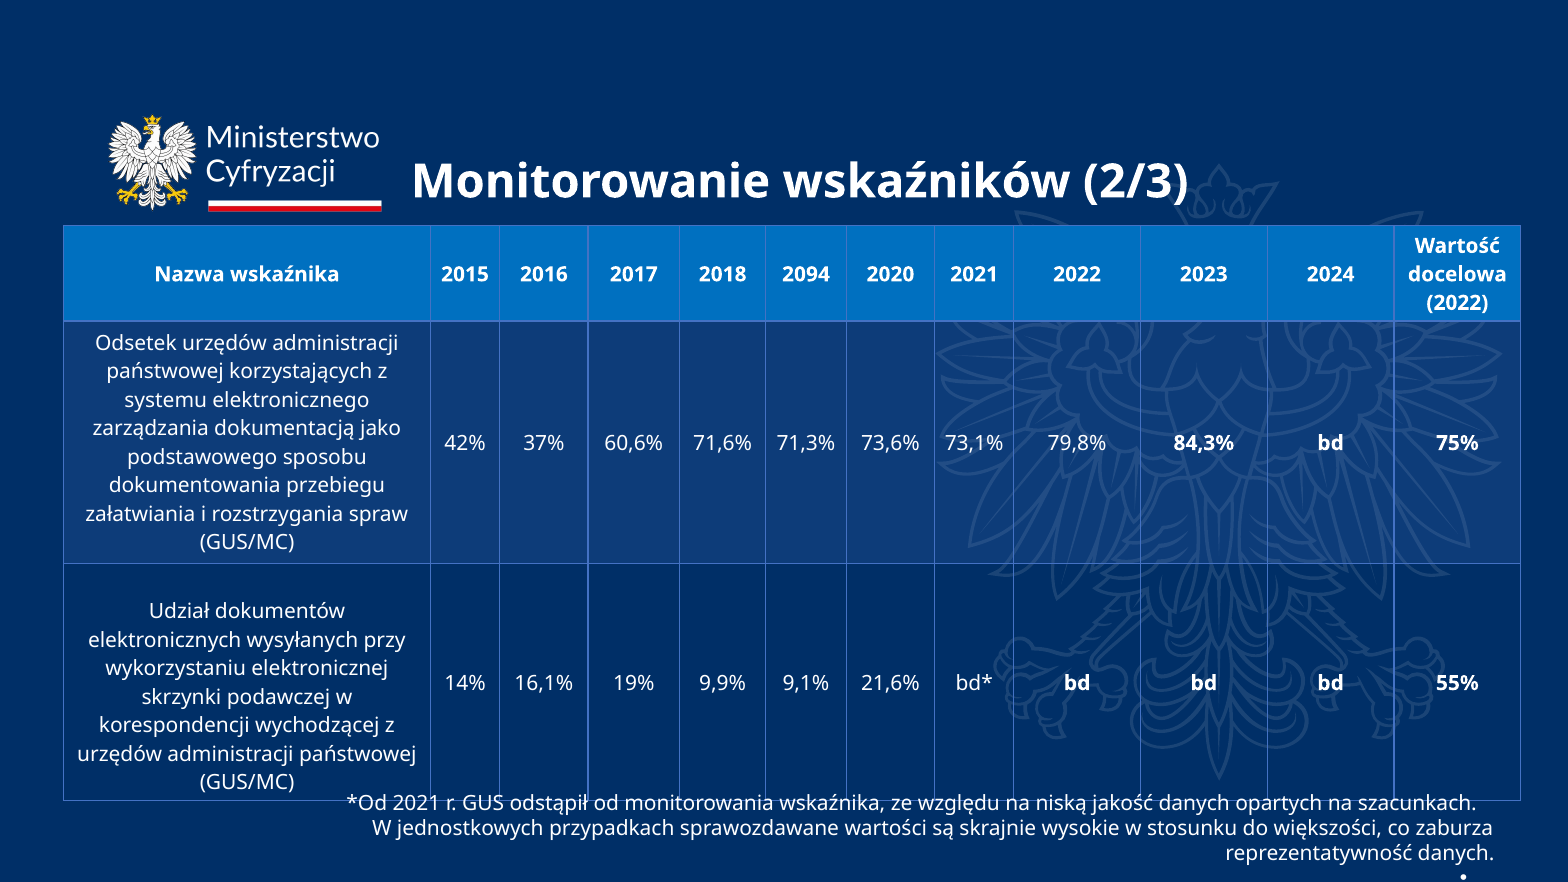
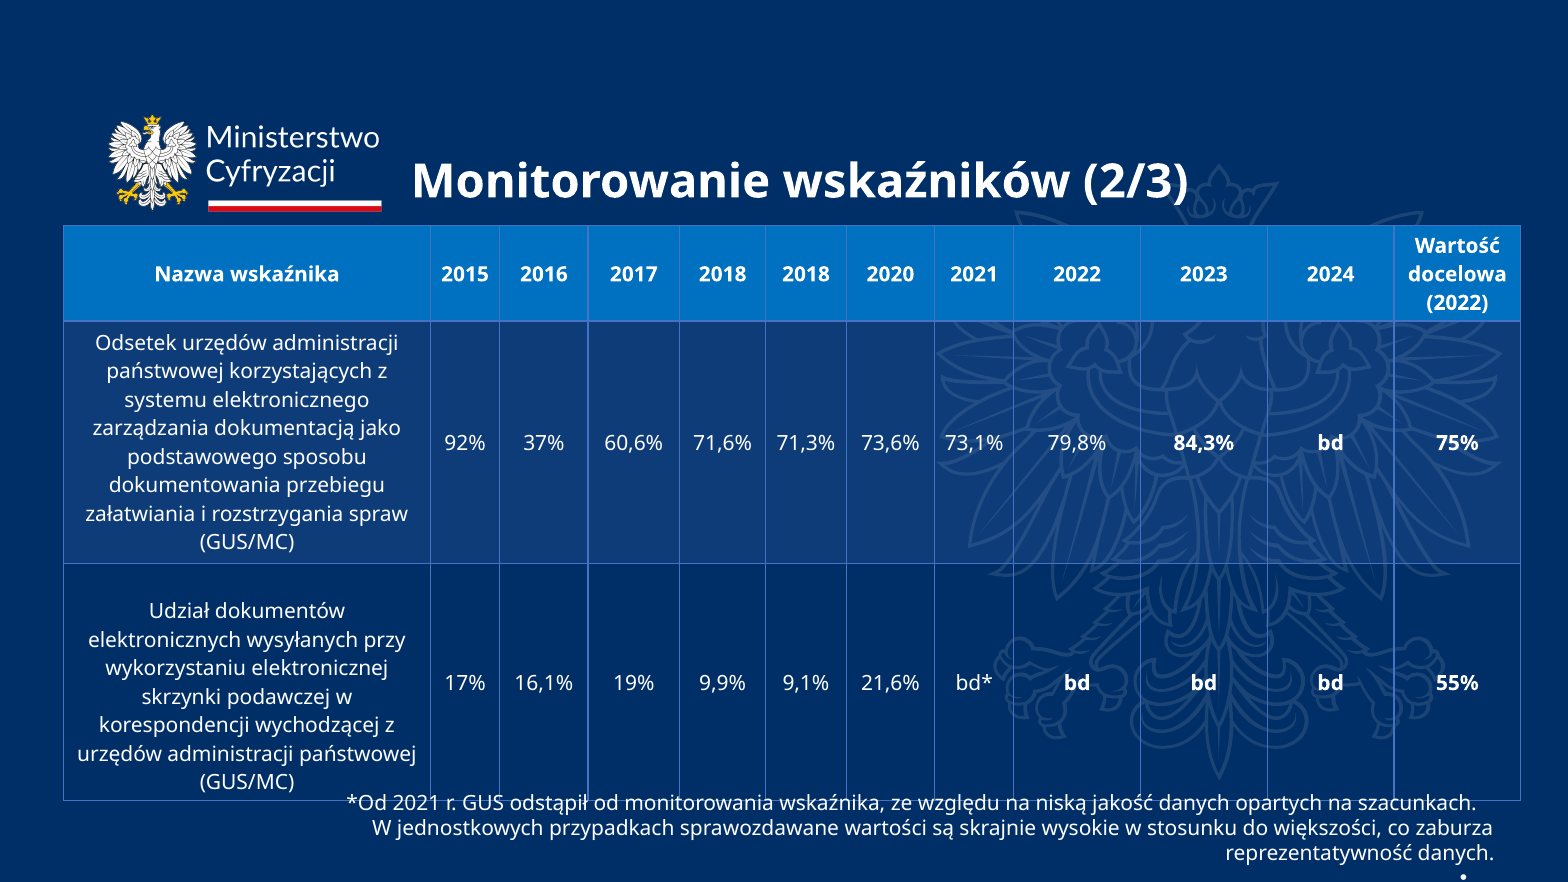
2018 2094: 2094 -> 2018
42%: 42% -> 92%
14%: 14% -> 17%
